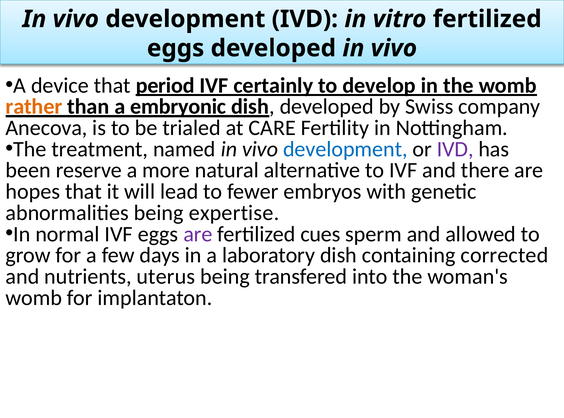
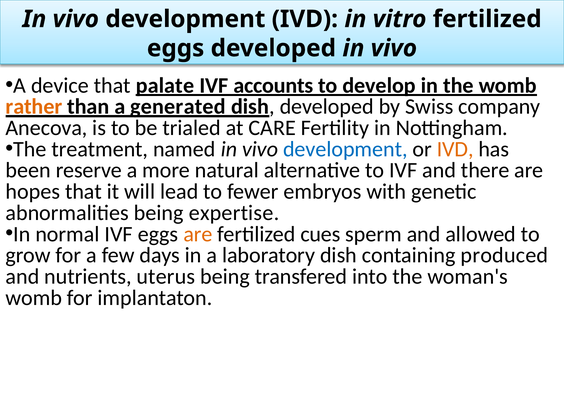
period: period -> palate
certainly: certainly -> accounts
embryonic: embryonic -> generated
IVD at (455, 149) colour: purple -> orange
are at (198, 234) colour: purple -> orange
corrected: corrected -> produced
